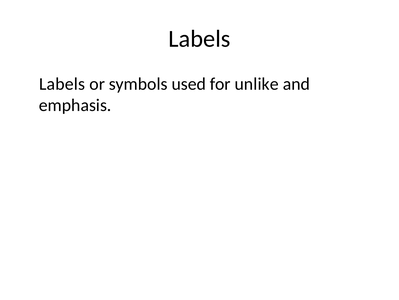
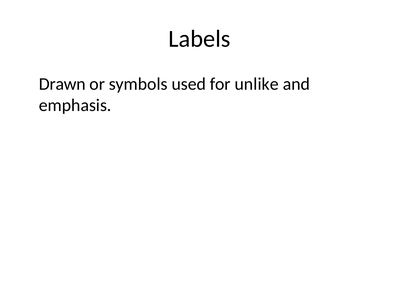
Labels at (62, 84): Labels -> Drawn
